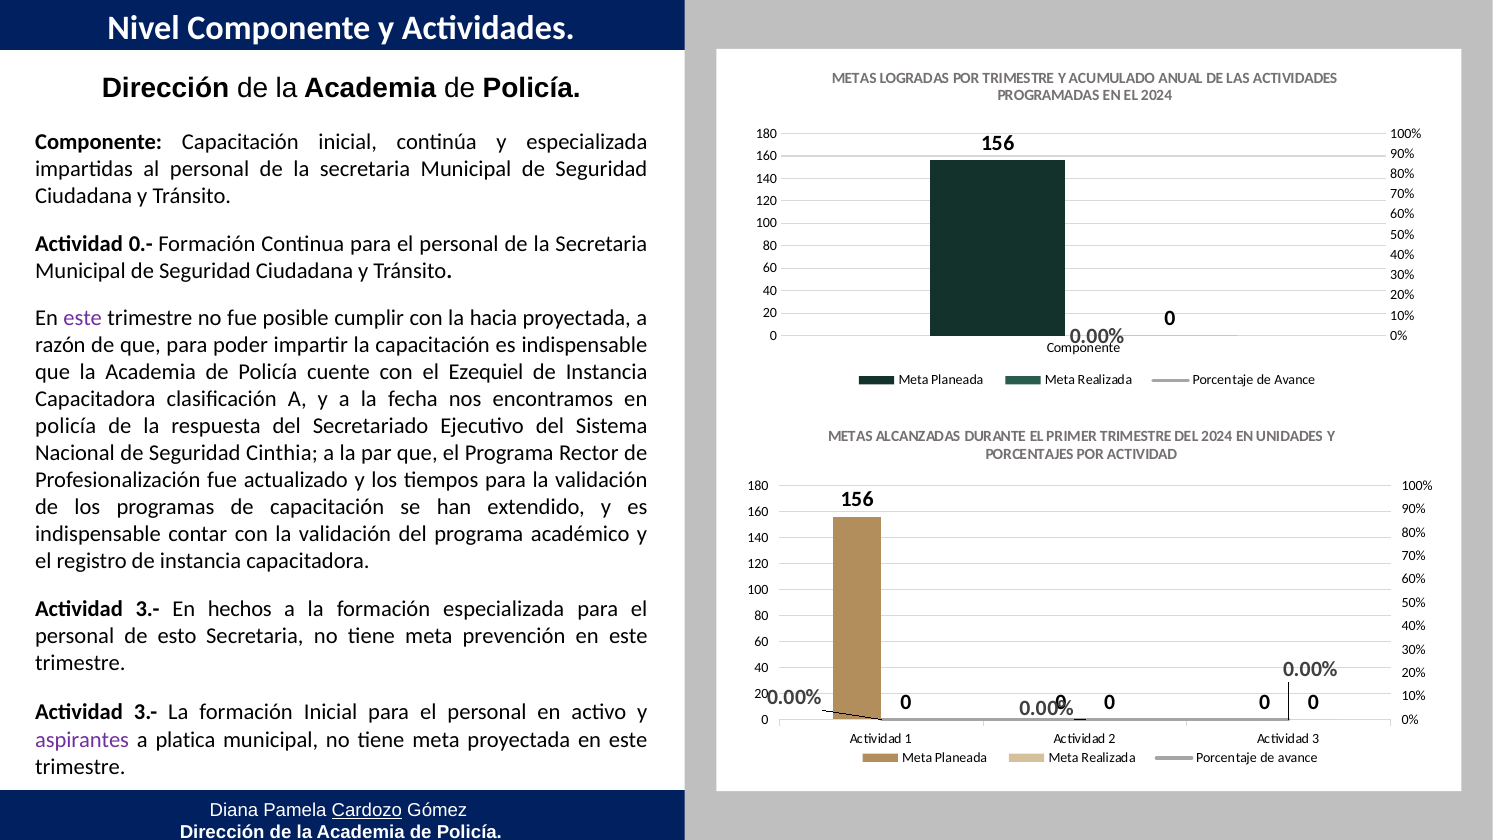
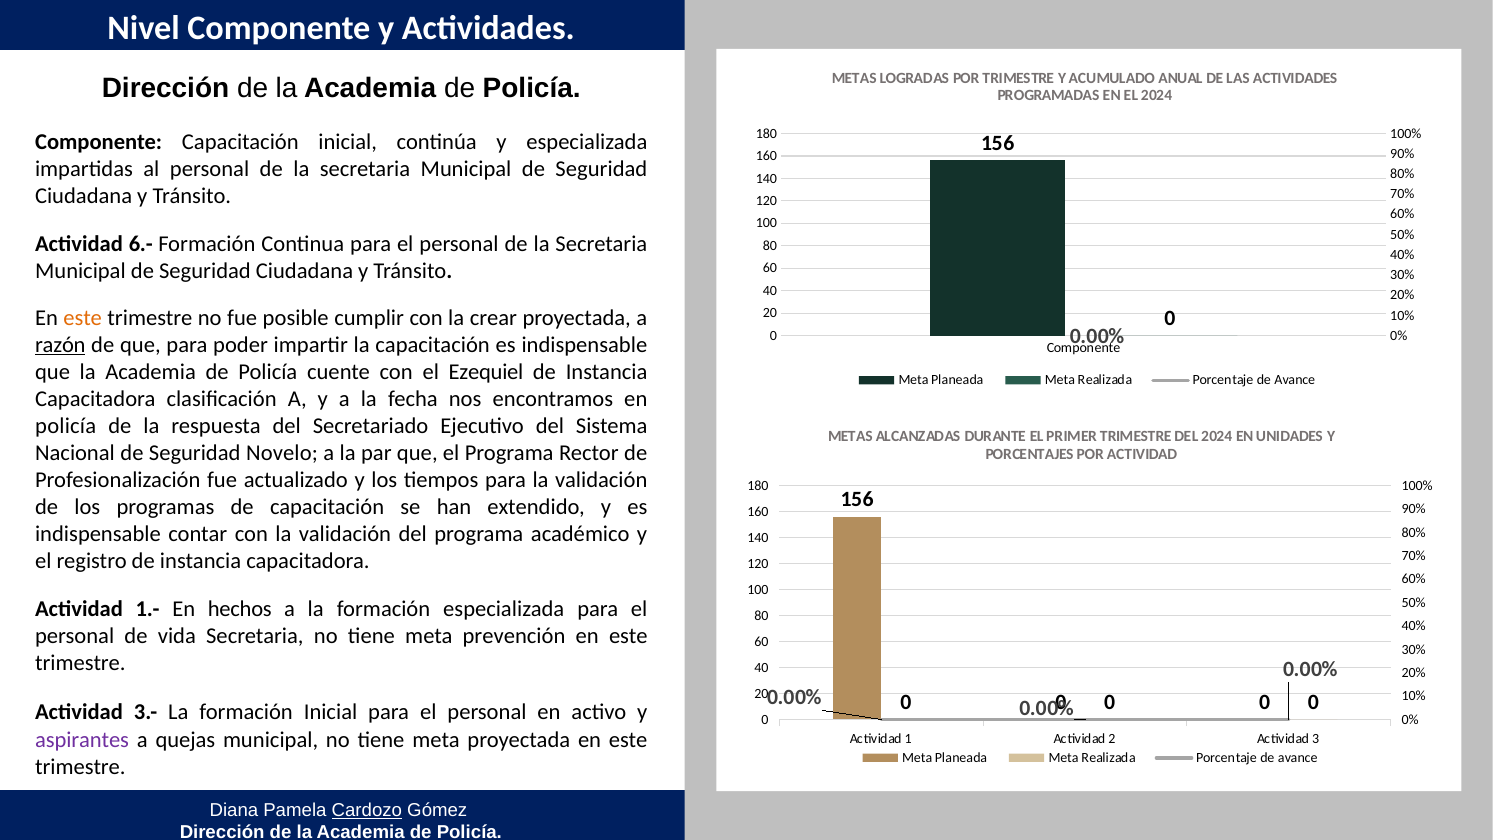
0.-: 0.- -> 6.-
este at (83, 318) colour: purple -> orange
hacia: hacia -> crear
razón underline: none -> present
Cinthia: Cinthia -> Novelo
3.- at (148, 609): 3.- -> 1.-
esto: esto -> vida
platica: platica -> quejas
